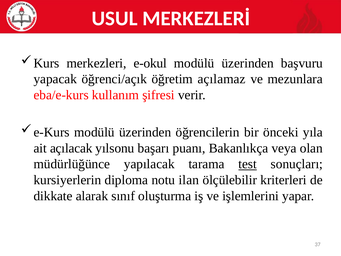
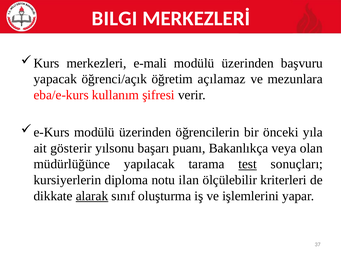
USUL: USUL -> BILGI
e-okul: e-okul -> e-mali
açılacak: açılacak -> gösterir
alarak underline: none -> present
